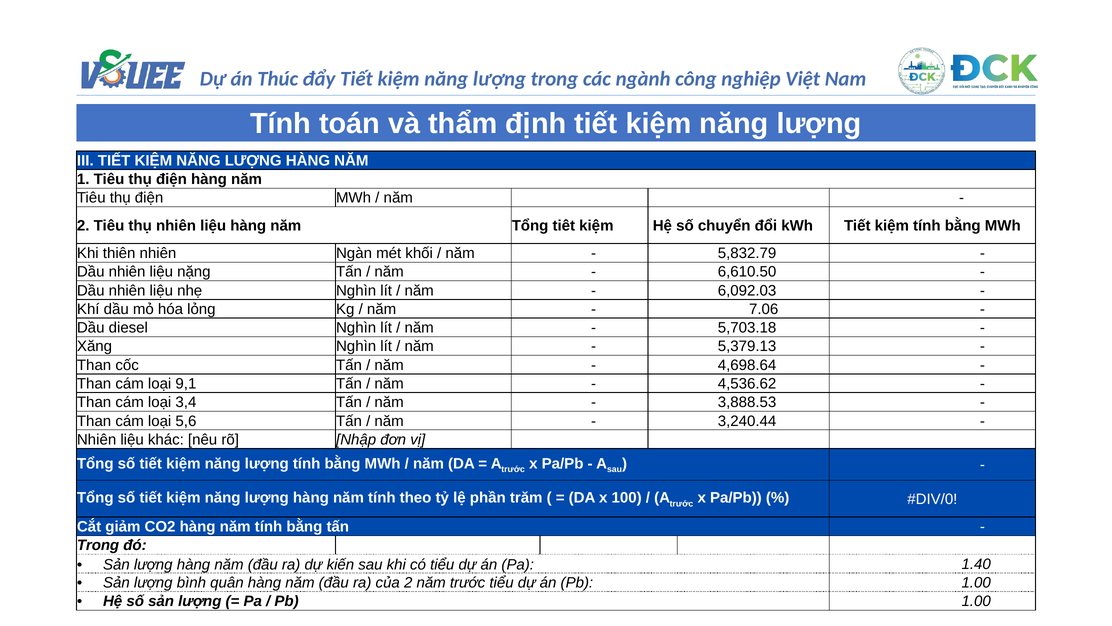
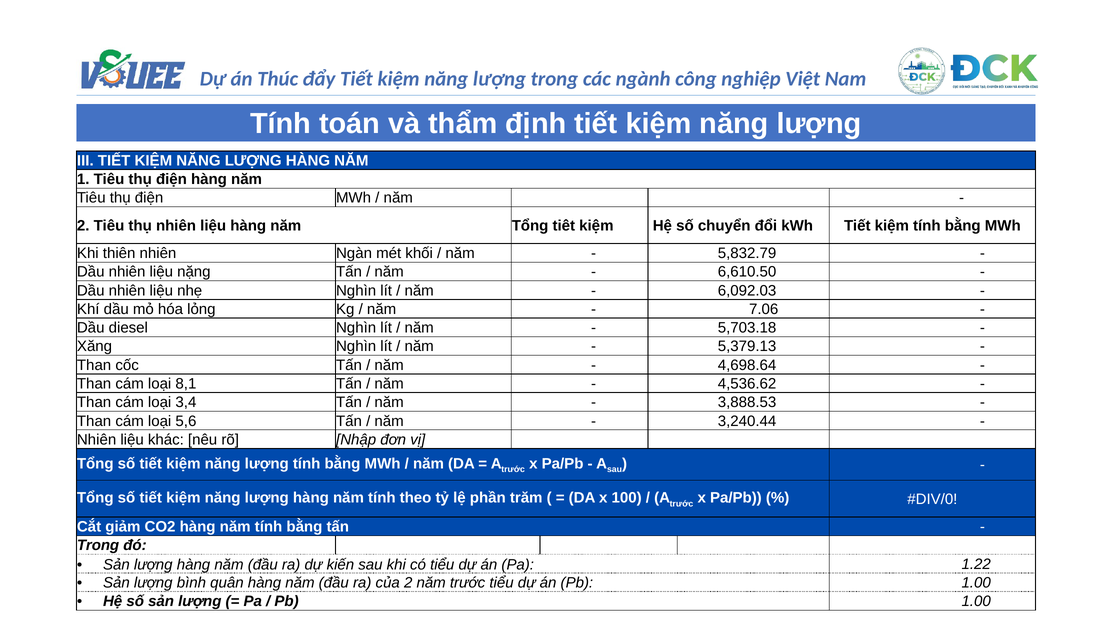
9,1: 9,1 -> 8,1
1.40: 1.40 -> 1.22
